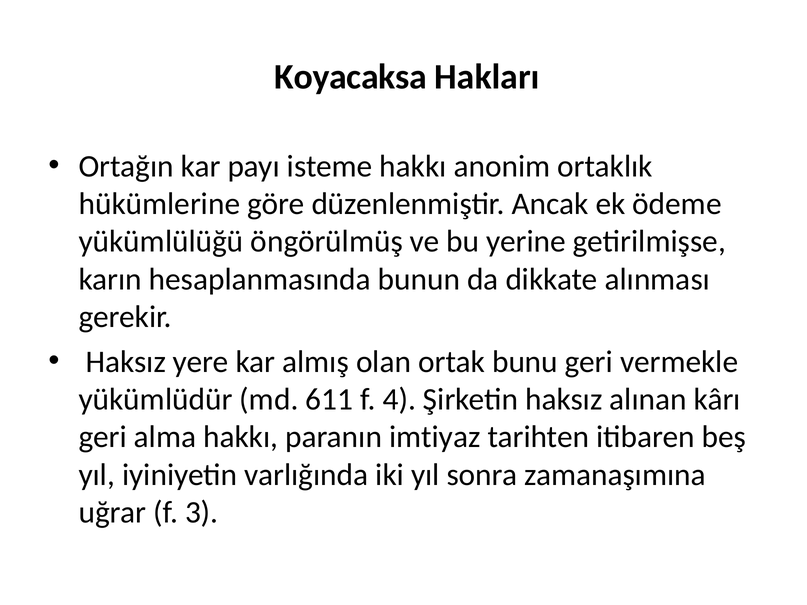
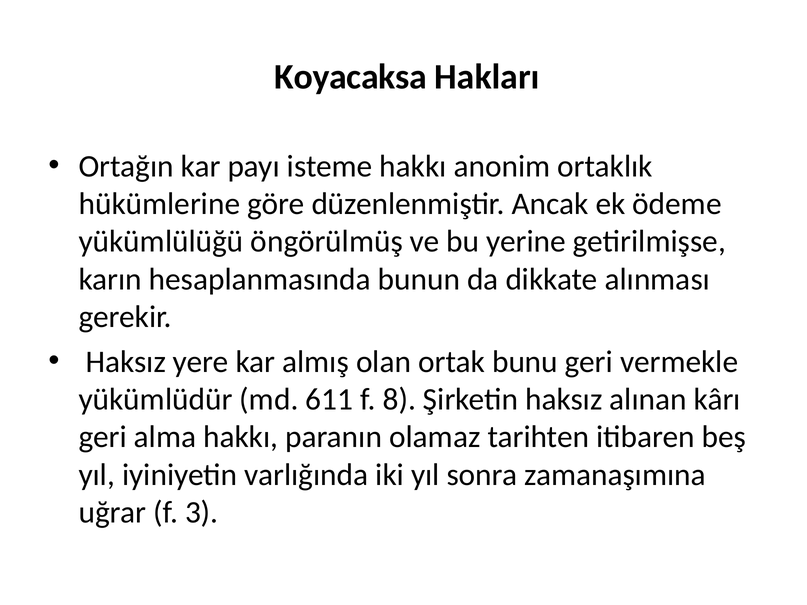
4: 4 -> 8
imtiyaz: imtiyaz -> olamaz
